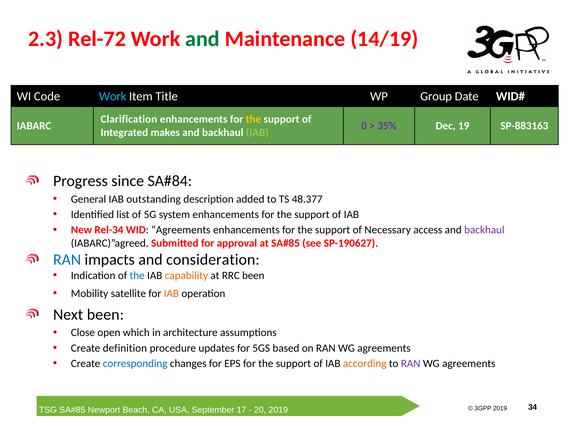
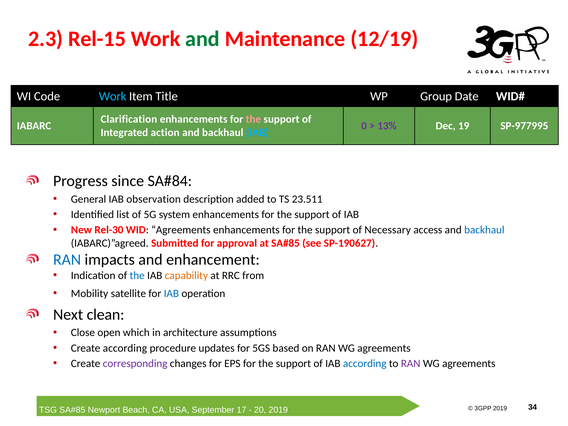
Rel-72: Rel-72 -> Rel-15
14/19: 14/19 -> 12/19
the at (253, 119) colour: yellow -> pink
35%: 35% -> 13%
SP-883163: SP-883163 -> SP-977995
makes: makes -> action
IAB at (257, 133) colour: light green -> light blue
outstanding: outstanding -> observation
48.377: 48.377 -> 23.511
Rel-34: Rel-34 -> Rel-30
backhaul at (484, 230) colour: purple -> blue
consideration: consideration -> enhancement
RRC been: been -> from
IAB at (171, 293) colour: orange -> blue
Next been: been -> clean
Create definition: definition -> according
corresponding colour: blue -> purple
according at (365, 364) colour: orange -> blue
